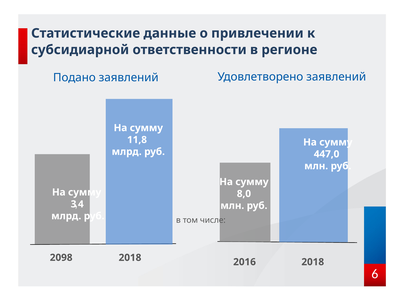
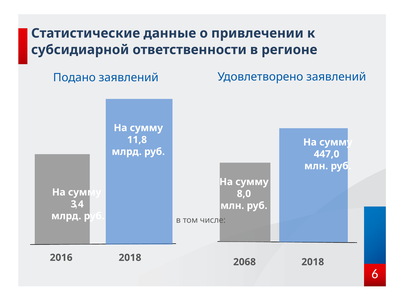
2098: 2098 -> 2016
2016: 2016 -> 2068
